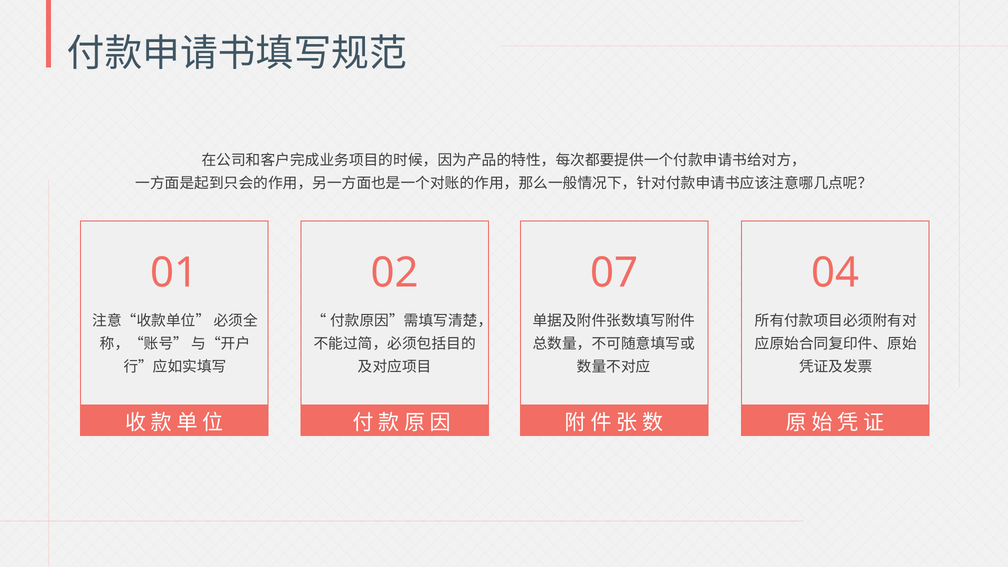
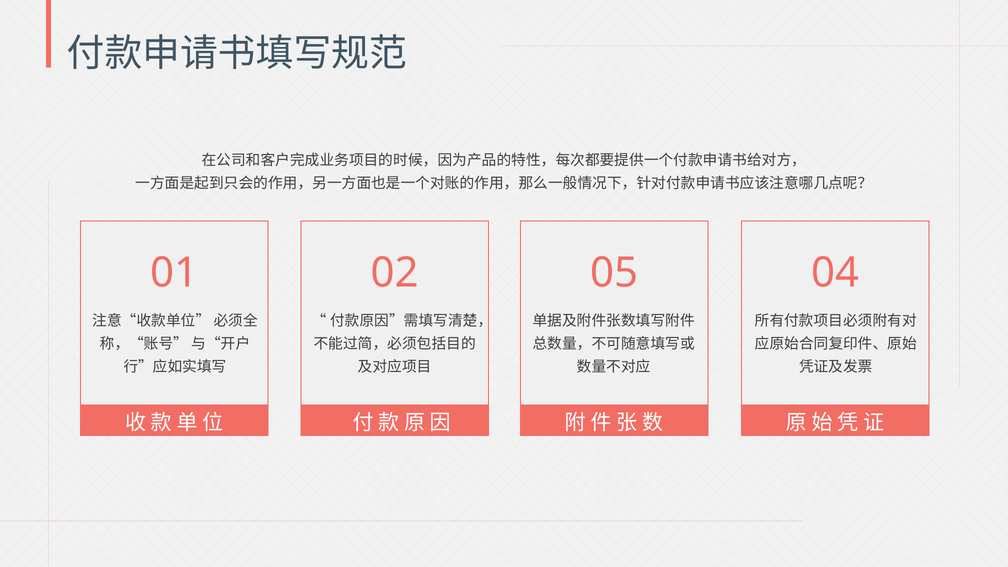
07: 07 -> 05
